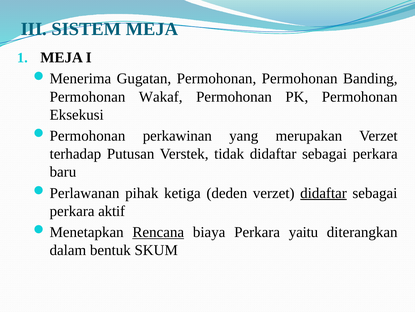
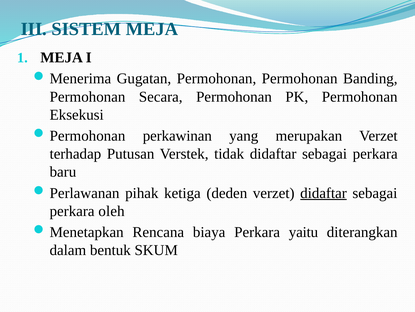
Wakaf: Wakaf -> Secara
aktif: aktif -> oleh
Rencana underline: present -> none
